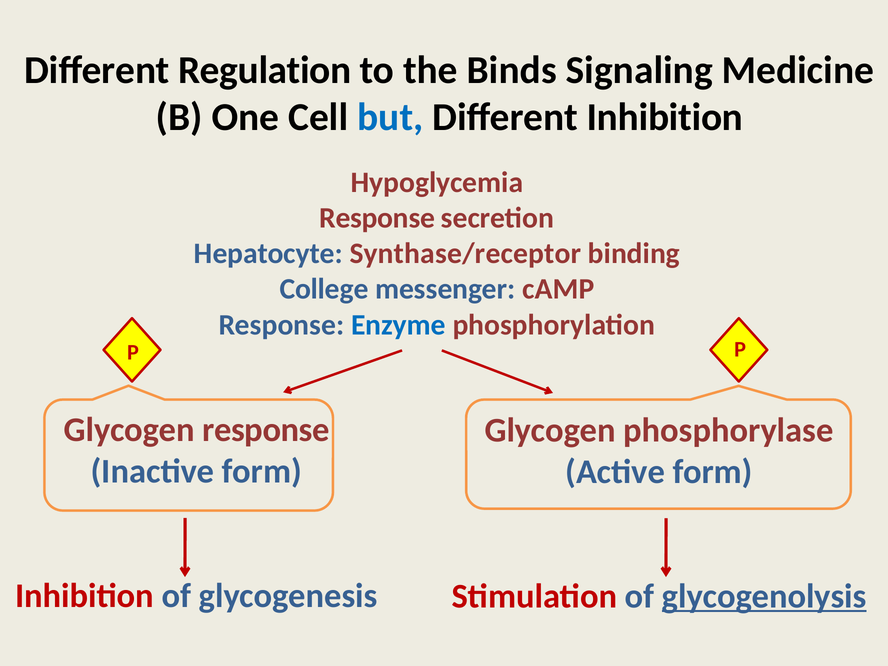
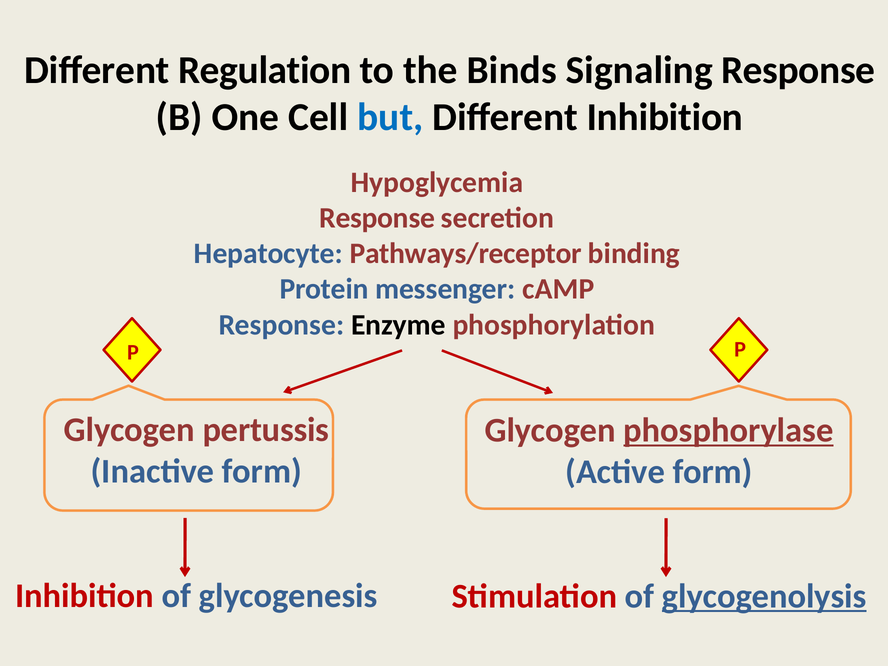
Signaling Medicine: Medicine -> Response
Synthase/receptor: Synthase/receptor -> Pathways/receptor
College: College -> Protein
Enzyme colour: blue -> black
Glycogen response: response -> pertussis
phosphorylase underline: none -> present
